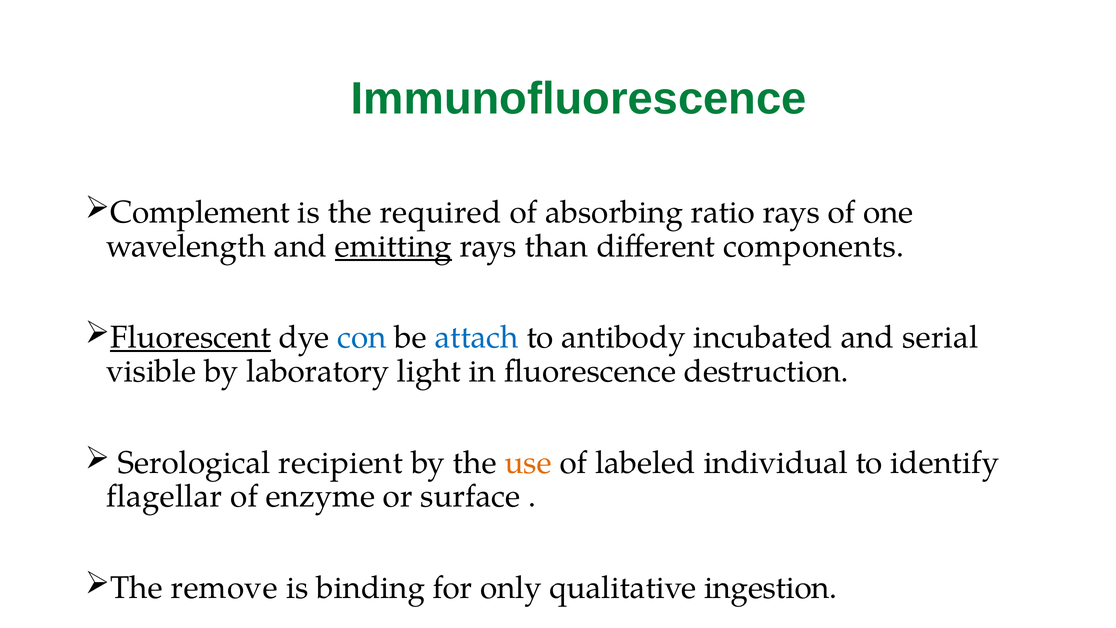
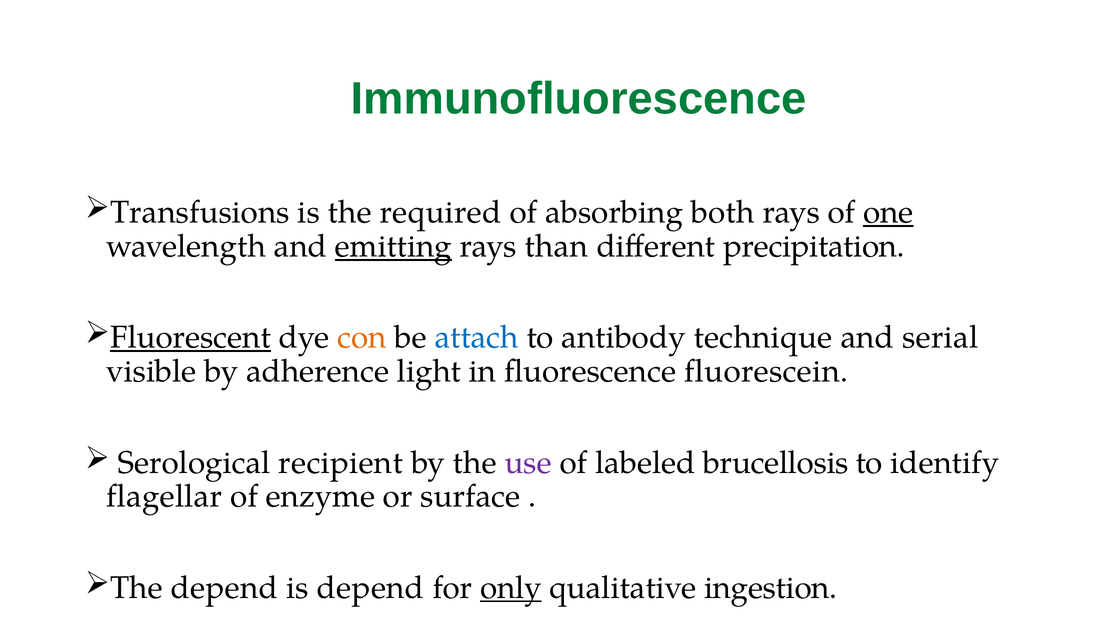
Complement: Complement -> Transfusions
ratio: ratio -> both
one underline: none -> present
components: components -> precipitation
con colour: blue -> orange
incubated: incubated -> technique
laboratory: laboratory -> adherence
destruction: destruction -> fluorescein
use colour: orange -> purple
individual: individual -> brucellosis
The remove: remove -> depend
is binding: binding -> depend
only underline: none -> present
